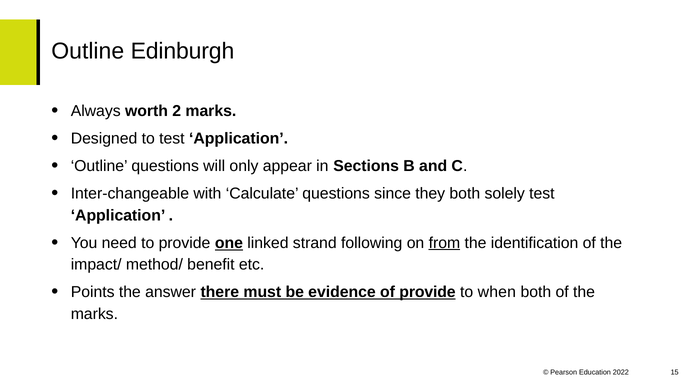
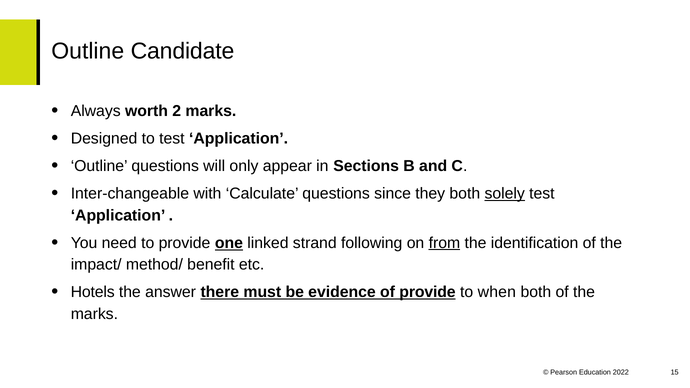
Edinburgh: Edinburgh -> Candidate
solely underline: none -> present
Points: Points -> Hotels
